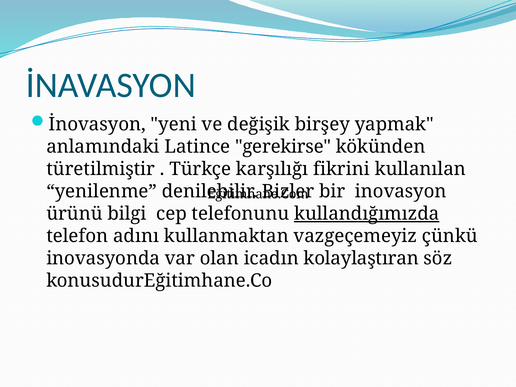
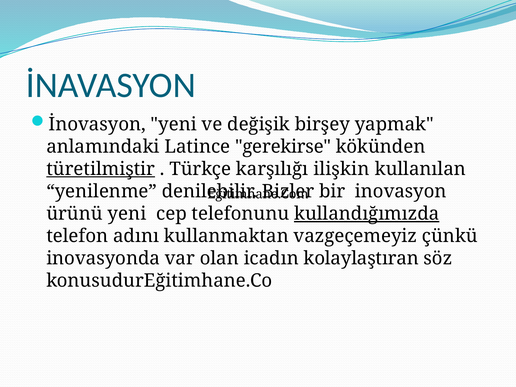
türetilmiştir underline: none -> present
fikrini: fikrini -> ilişkin
ürünü bilgi: bilgi -> yeni
